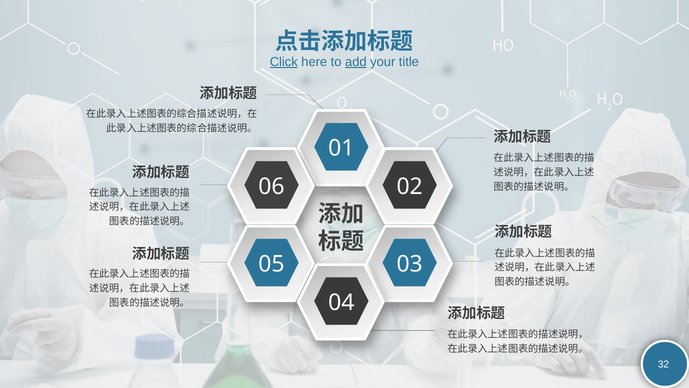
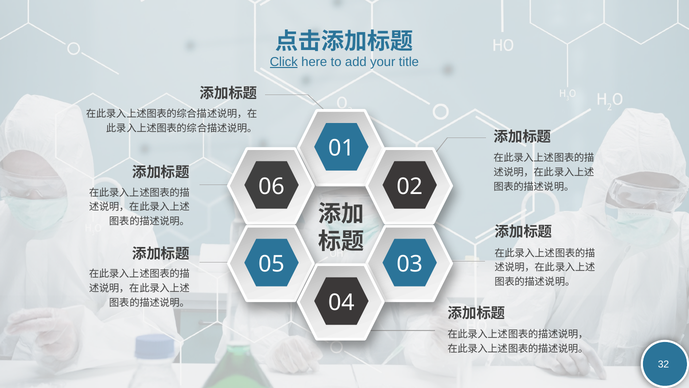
add underline: present -> none
